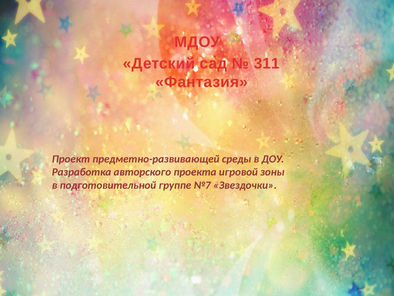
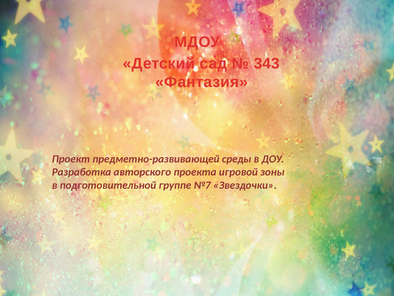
311: 311 -> 343
